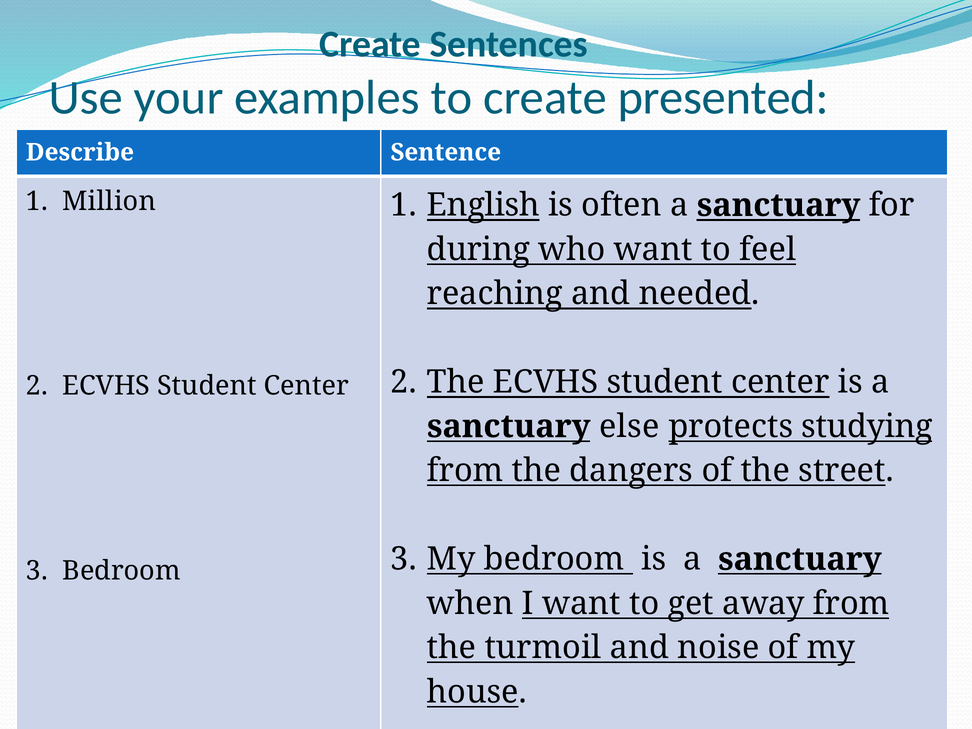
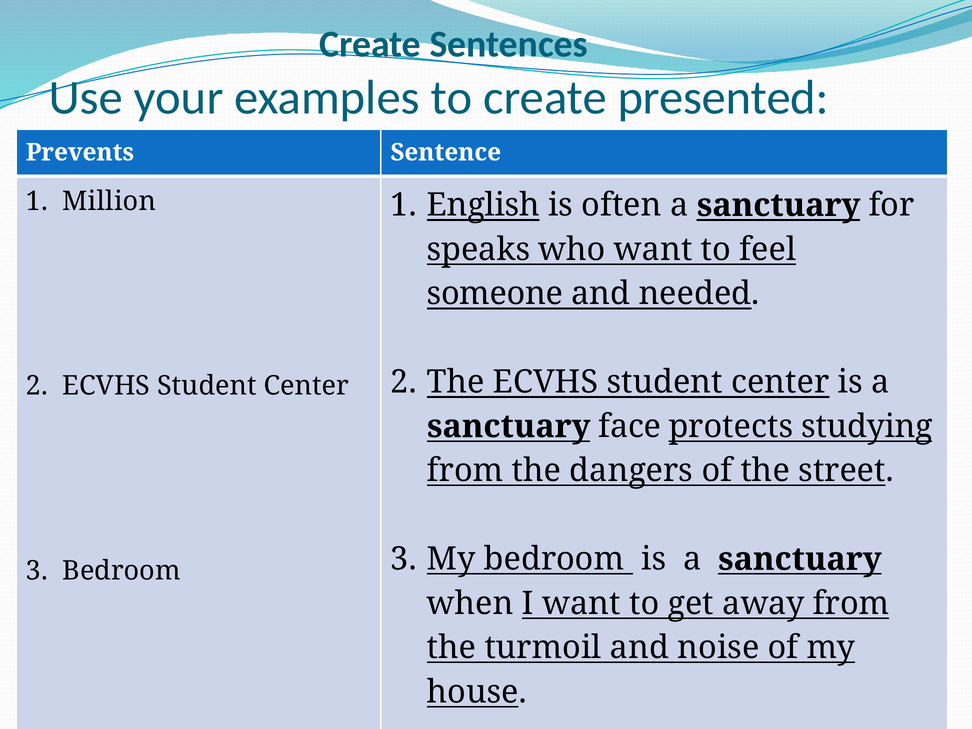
Describe: Describe -> Prevents
during: during -> speaks
reaching: reaching -> someone
else: else -> face
